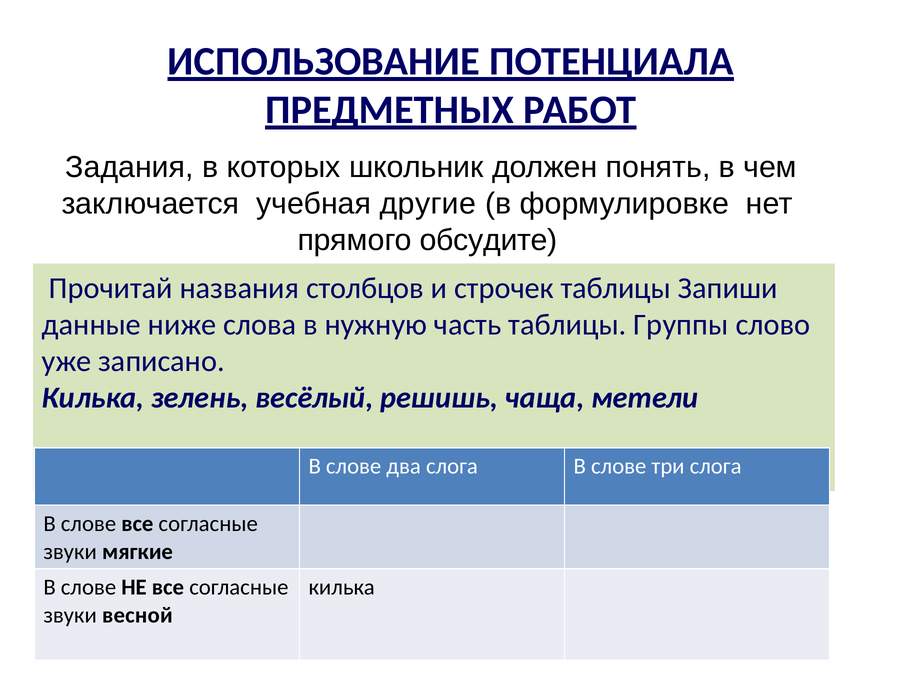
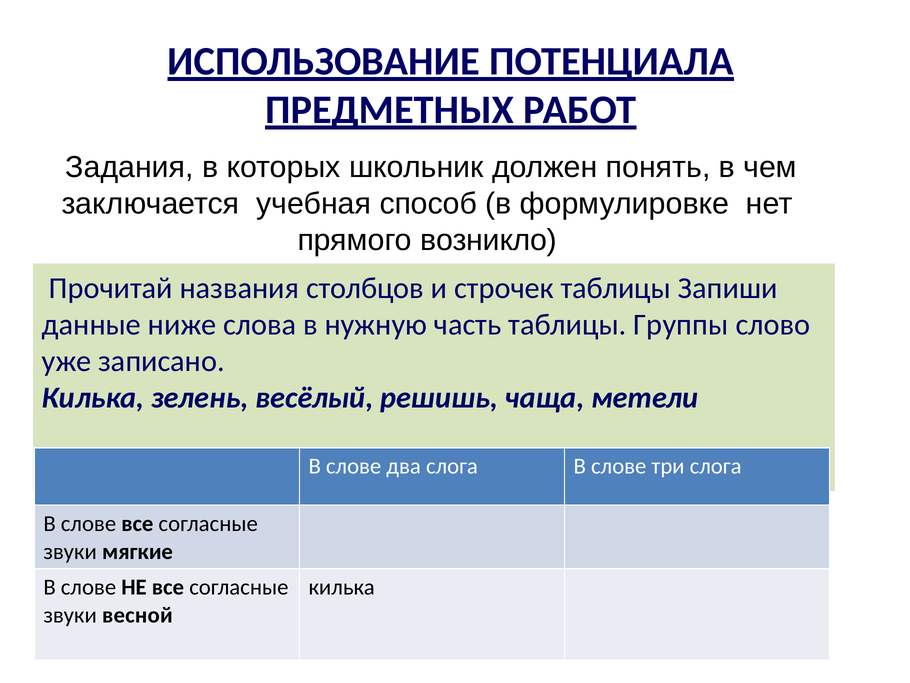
другие: другие -> способ
обсудите: обсудите -> возникло
